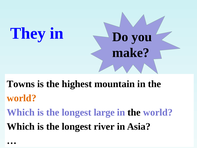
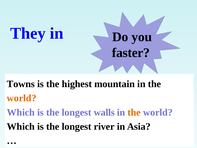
make: make -> faster
large: large -> walls
the at (134, 112) colour: black -> orange
